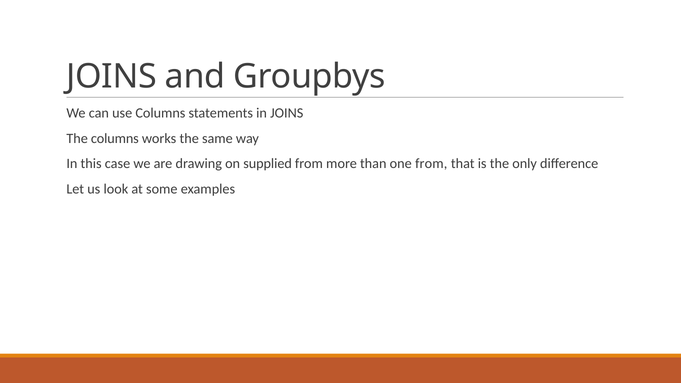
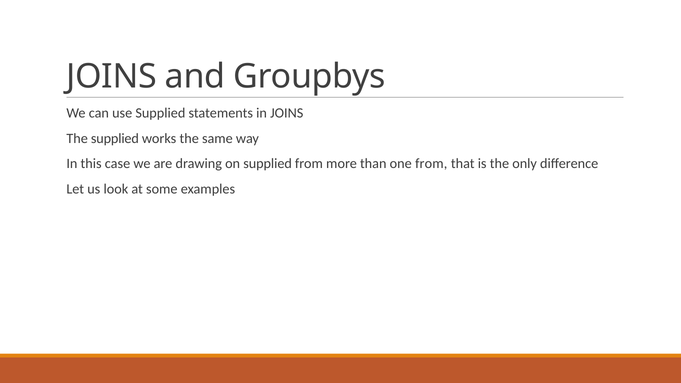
use Columns: Columns -> Supplied
The columns: columns -> supplied
